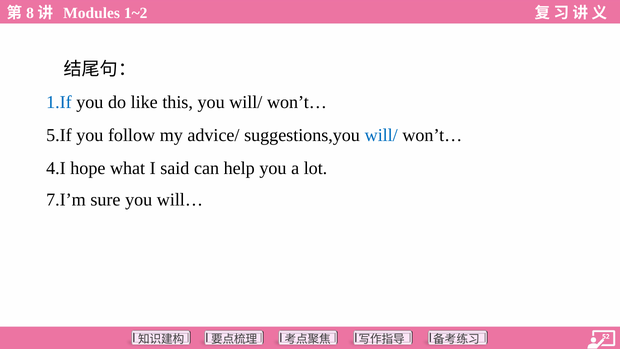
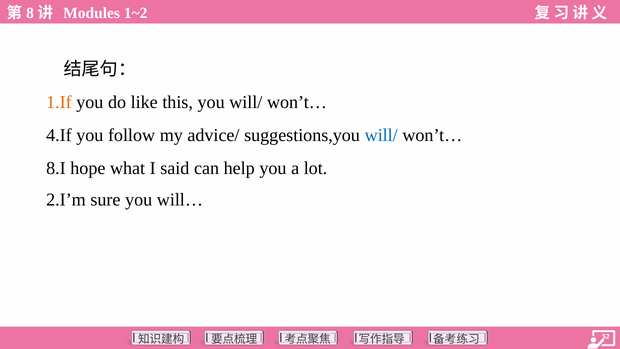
1.If colour: blue -> orange
5.If: 5.If -> 4.If
4.I: 4.I -> 8.I
7.I’m: 7.I’m -> 2.I’m
